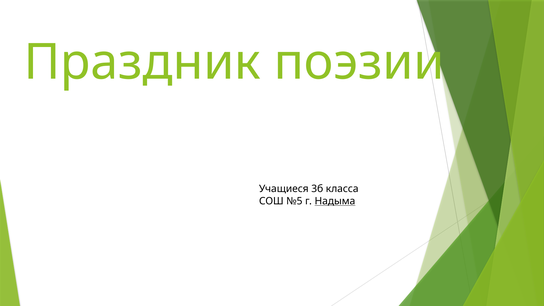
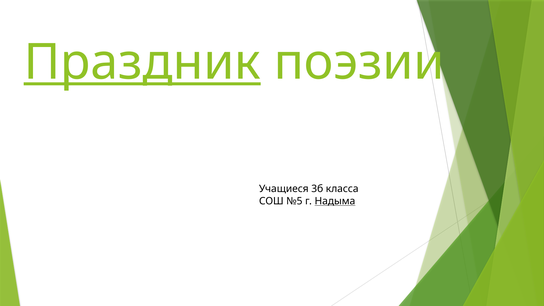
Праздник underline: none -> present
